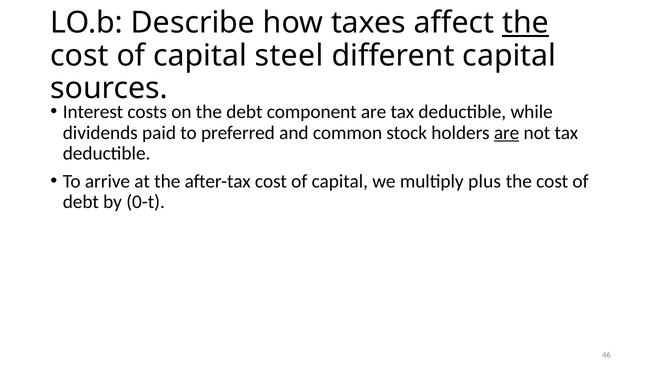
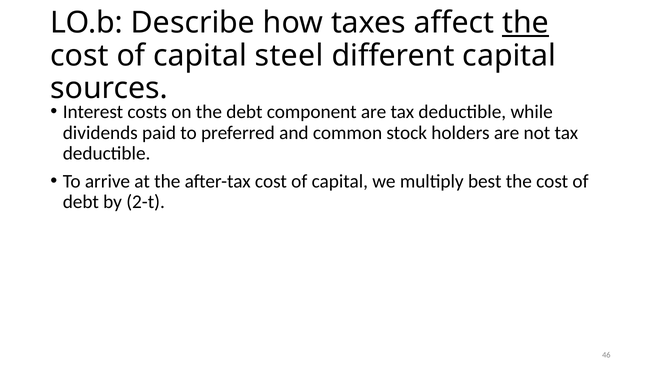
are at (507, 133) underline: present -> none
plus: plus -> best
0-t: 0-t -> 2-t
